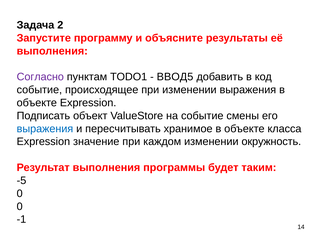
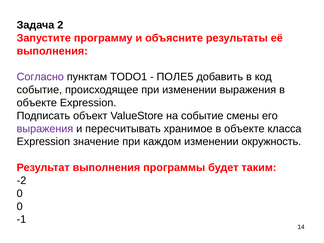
ВВОД5: ВВОД5 -> ПОЛЕ5
выражения at (45, 129) colour: blue -> purple
-5: -5 -> -2
